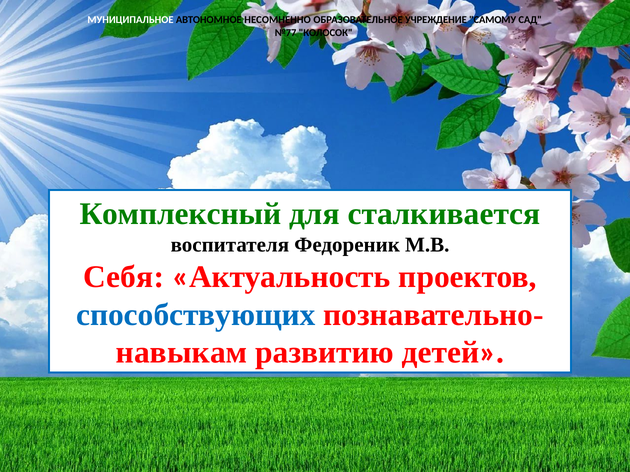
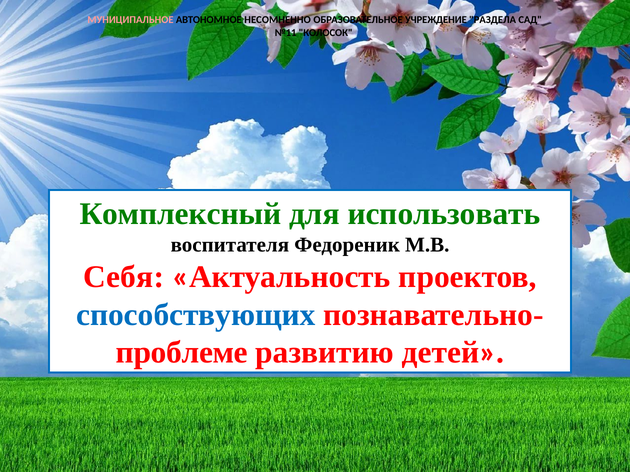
МУНИЦИПАЛЬНОЕ colour: white -> pink
САМОМУ: САМОМУ -> РАЗДЕЛА
№77: №77 -> №11
сталкивается: сталкивается -> использовать
навыкам: навыкам -> проблеме
